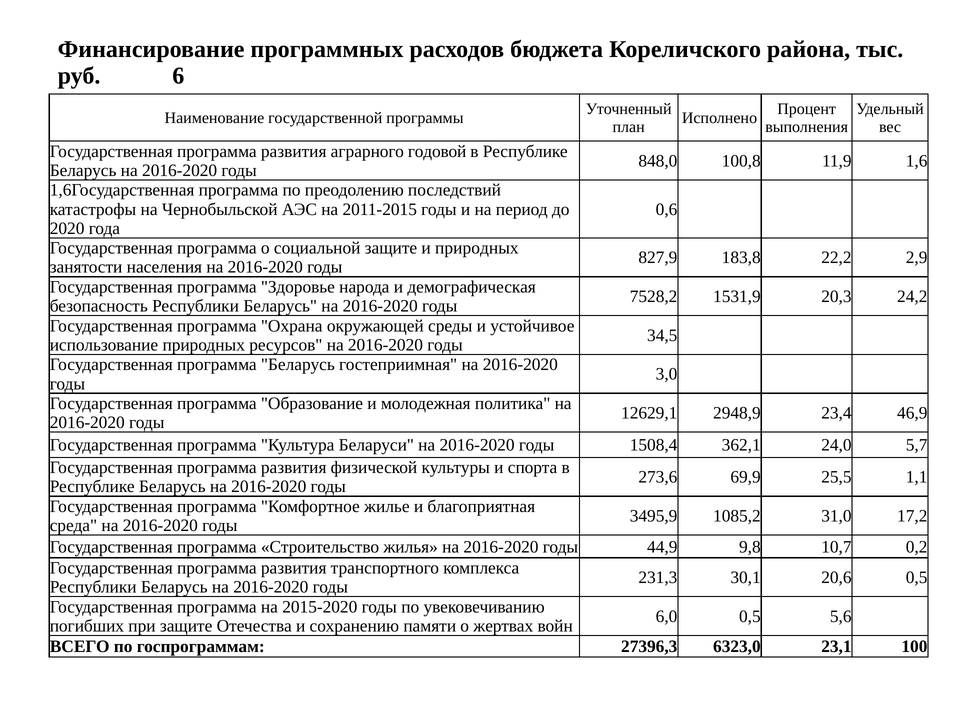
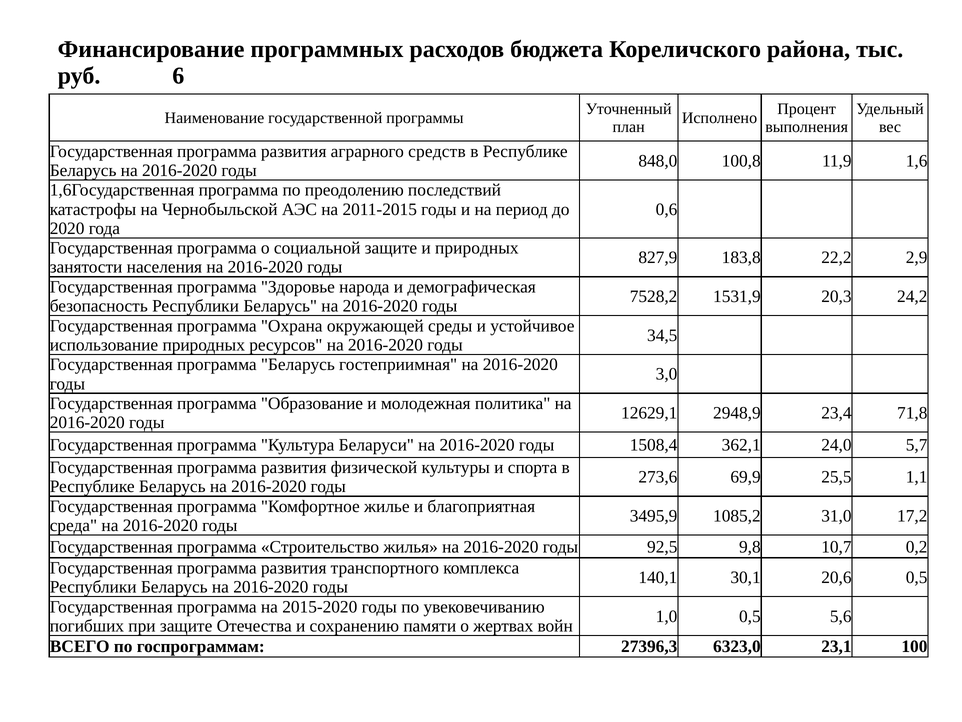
годовой: годовой -> средств
46,9: 46,9 -> 71,8
44,9: 44,9 -> 92,5
231,3: 231,3 -> 140,1
6,0: 6,0 -> 1,0
